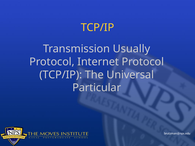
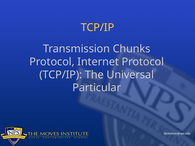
Usually: Usually -> Chunks
